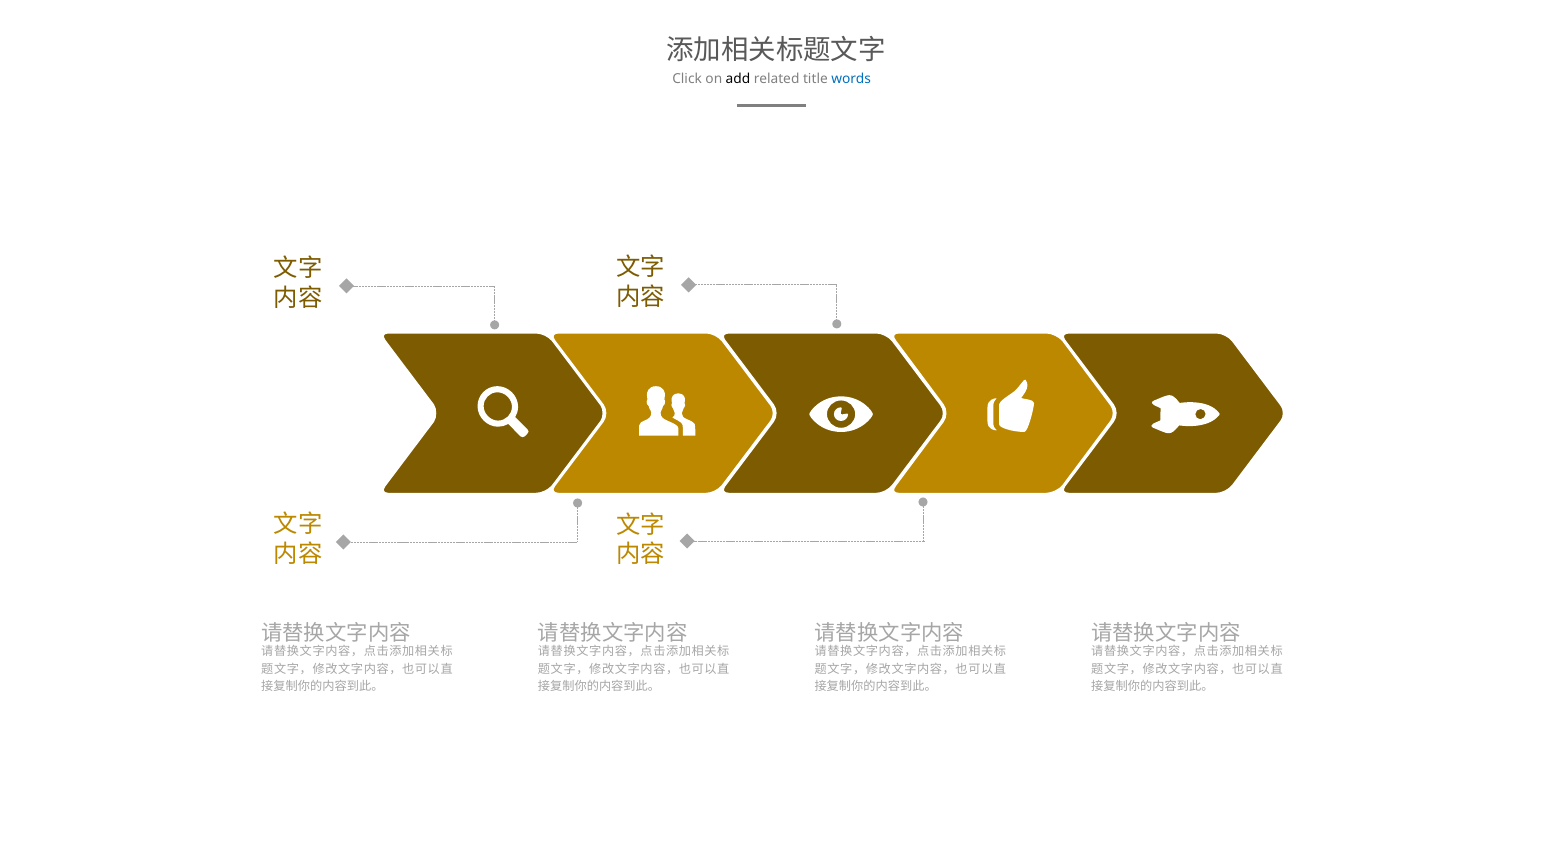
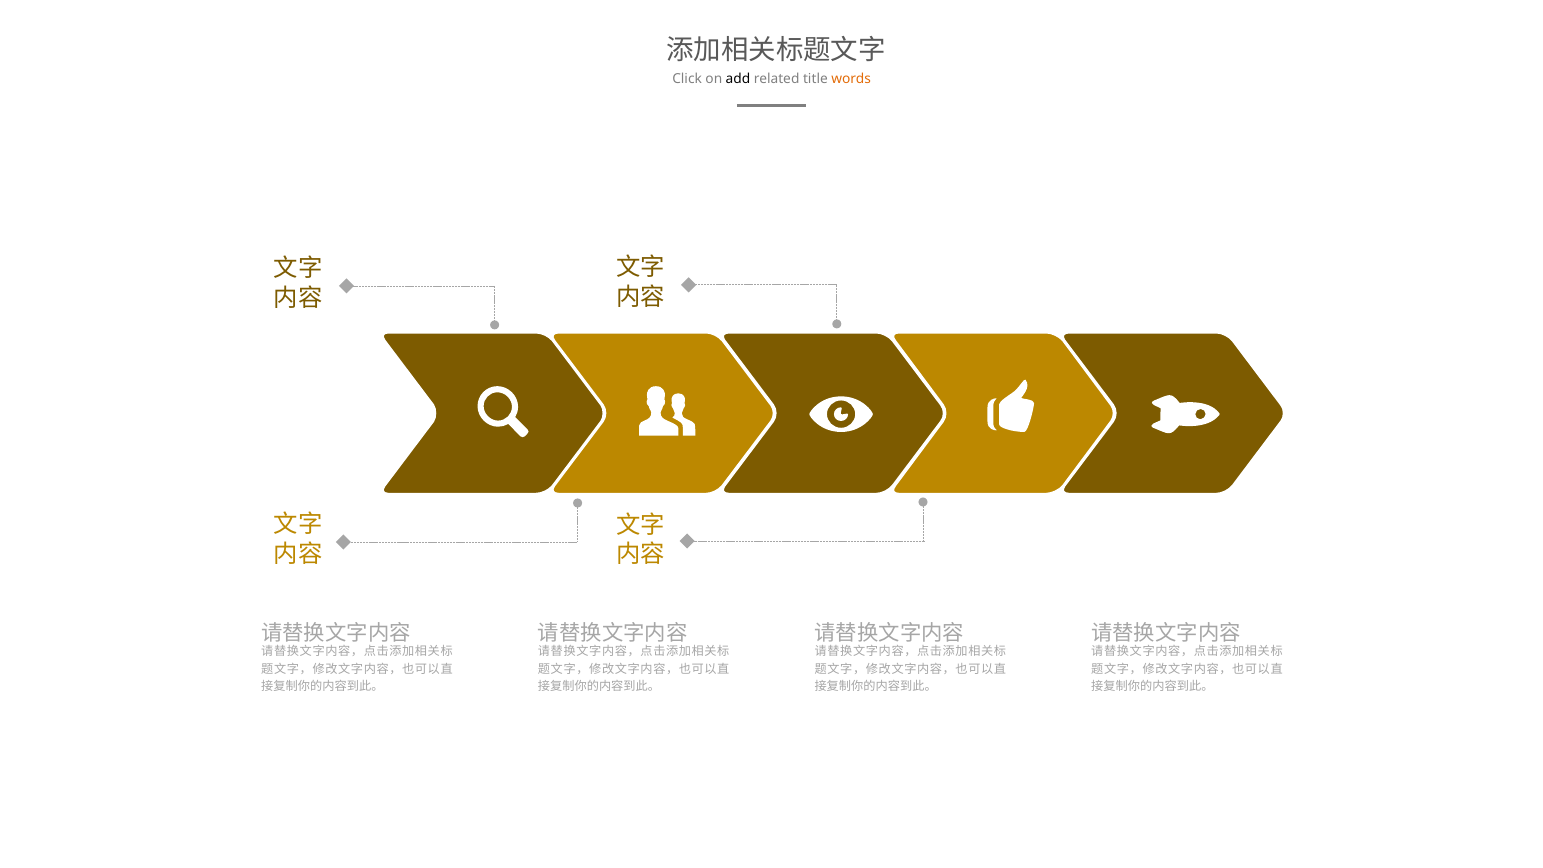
words colour: blue -> orange
